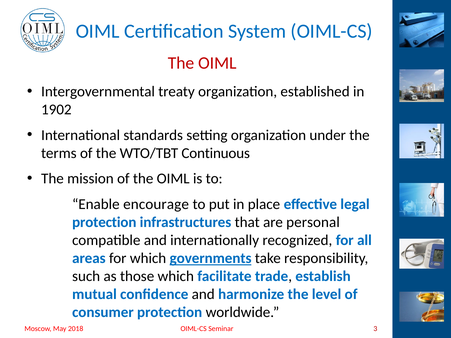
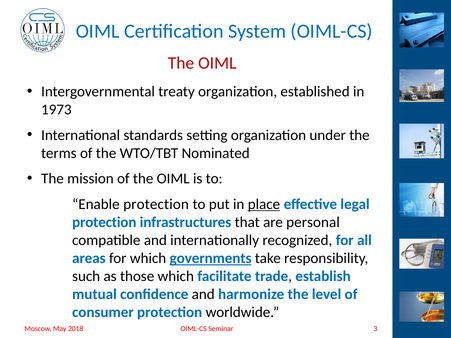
1902: 1902 -> 1973
Continuous: Continuous -> Nominated
Enable encourage: encourage -> protection
place underline: none -> present
